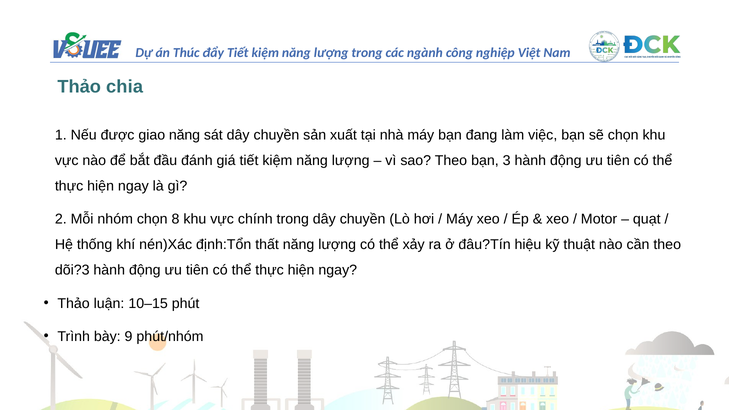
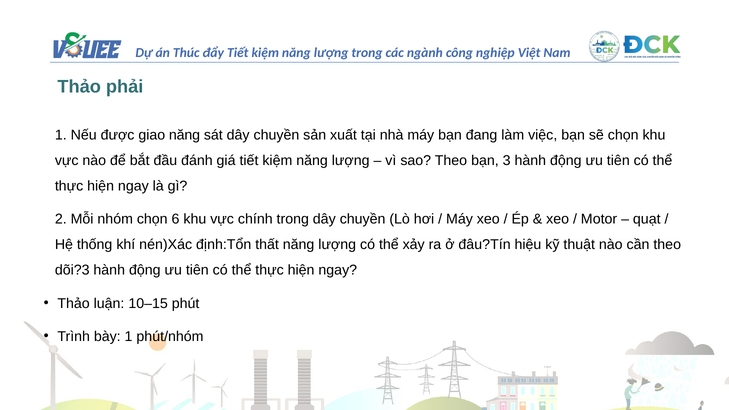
chia: chia -> phải
8: 8 -> 6
bày 9: 9 -> 1
